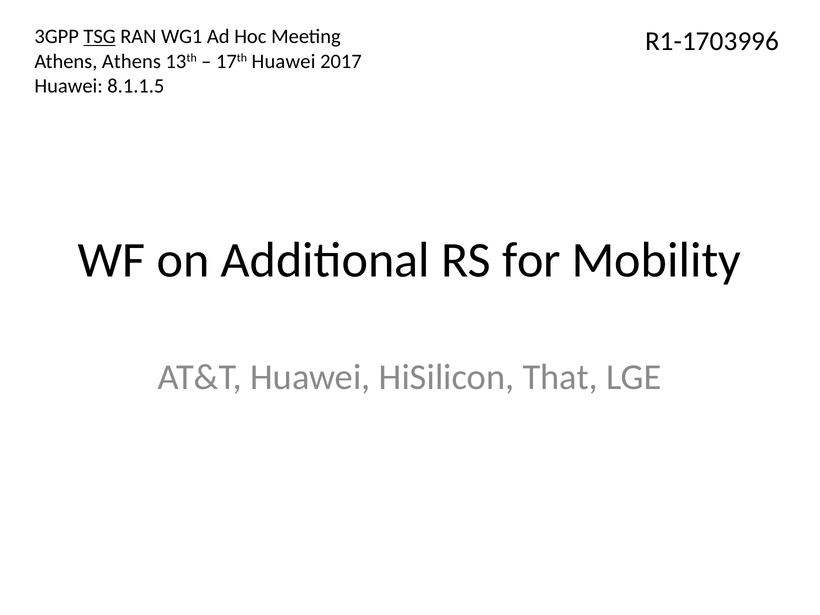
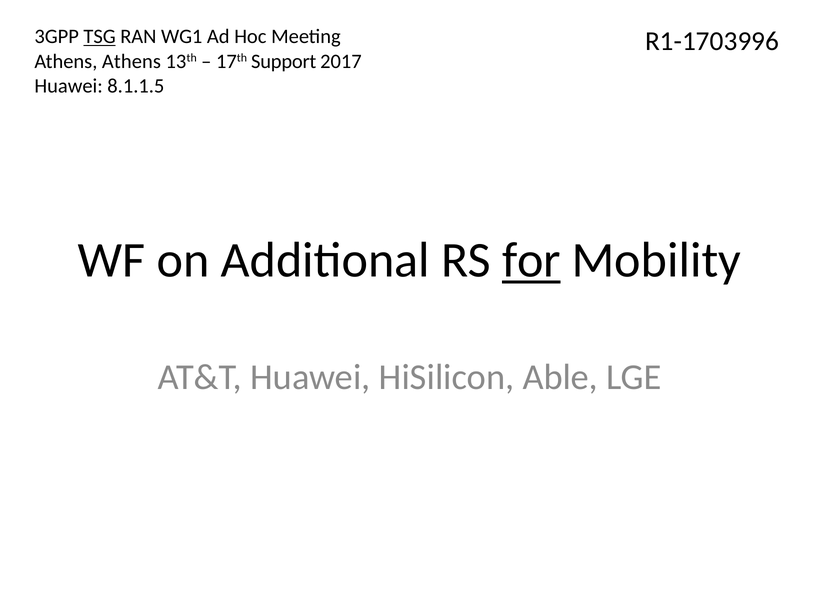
17th Huawei: Huawei -> Support
for underline: none -> present
That: That -> Able
